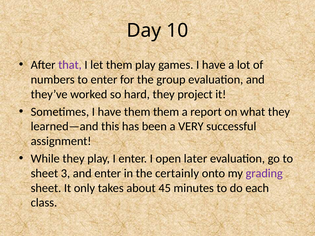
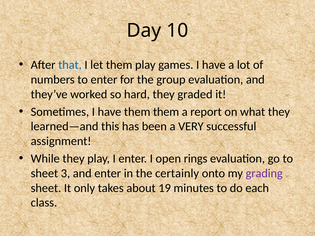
that colour: purple -> blue
project: project -> graded
later: later -> rings
45: 45 -> 19
